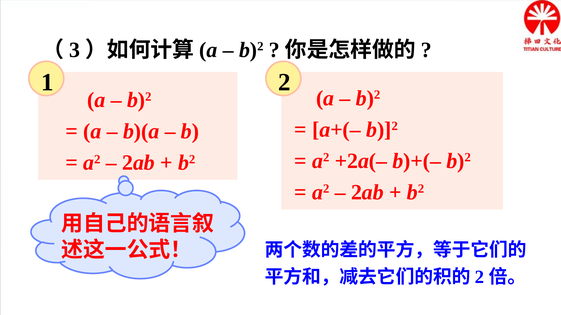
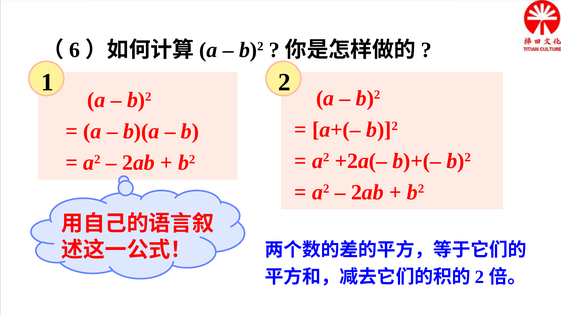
3: 3 -> 6
